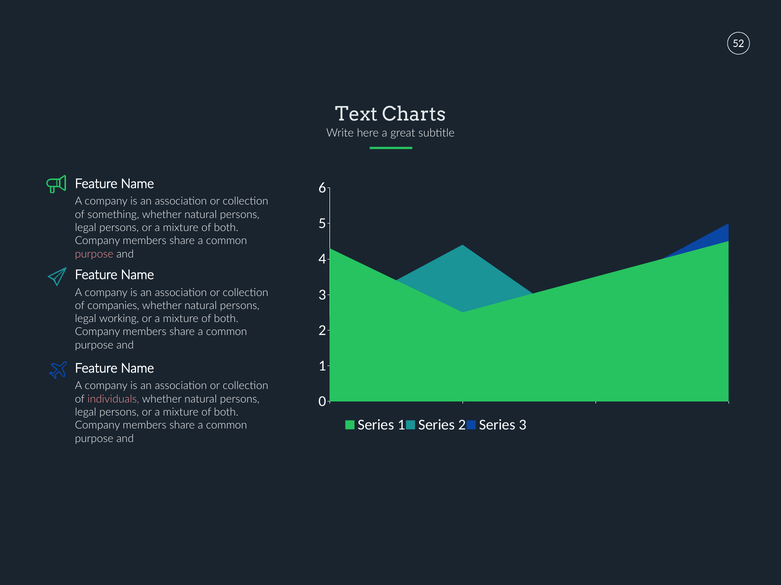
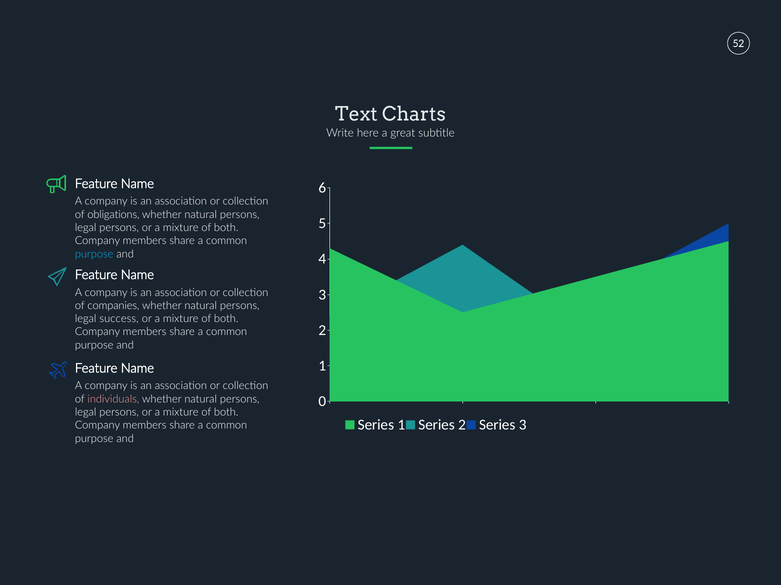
something: something -> obligations
purpose at (94, 254) colour: pink -> light blue
working: working -> success
